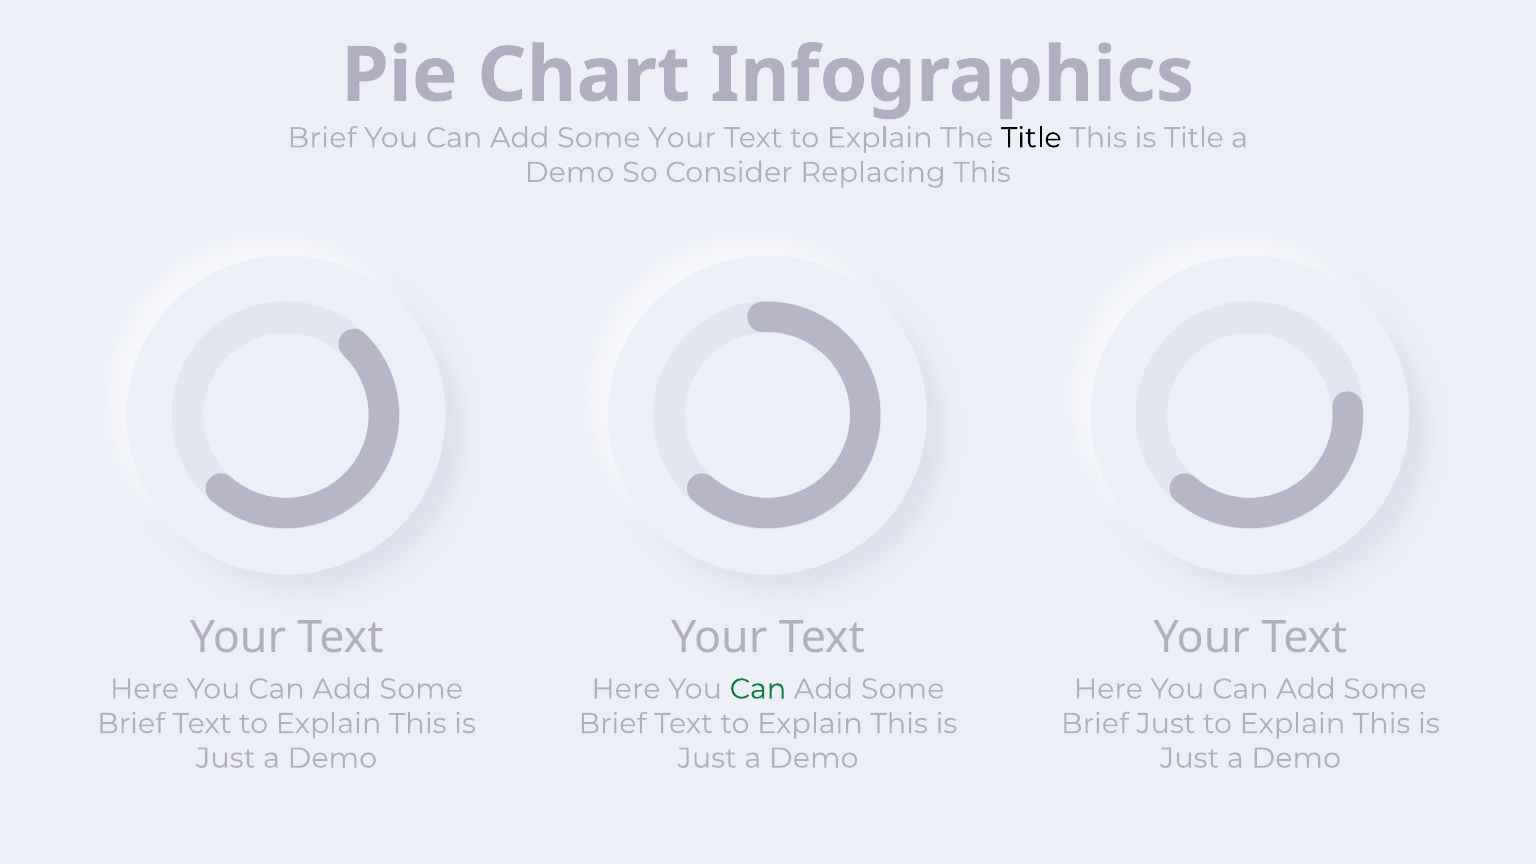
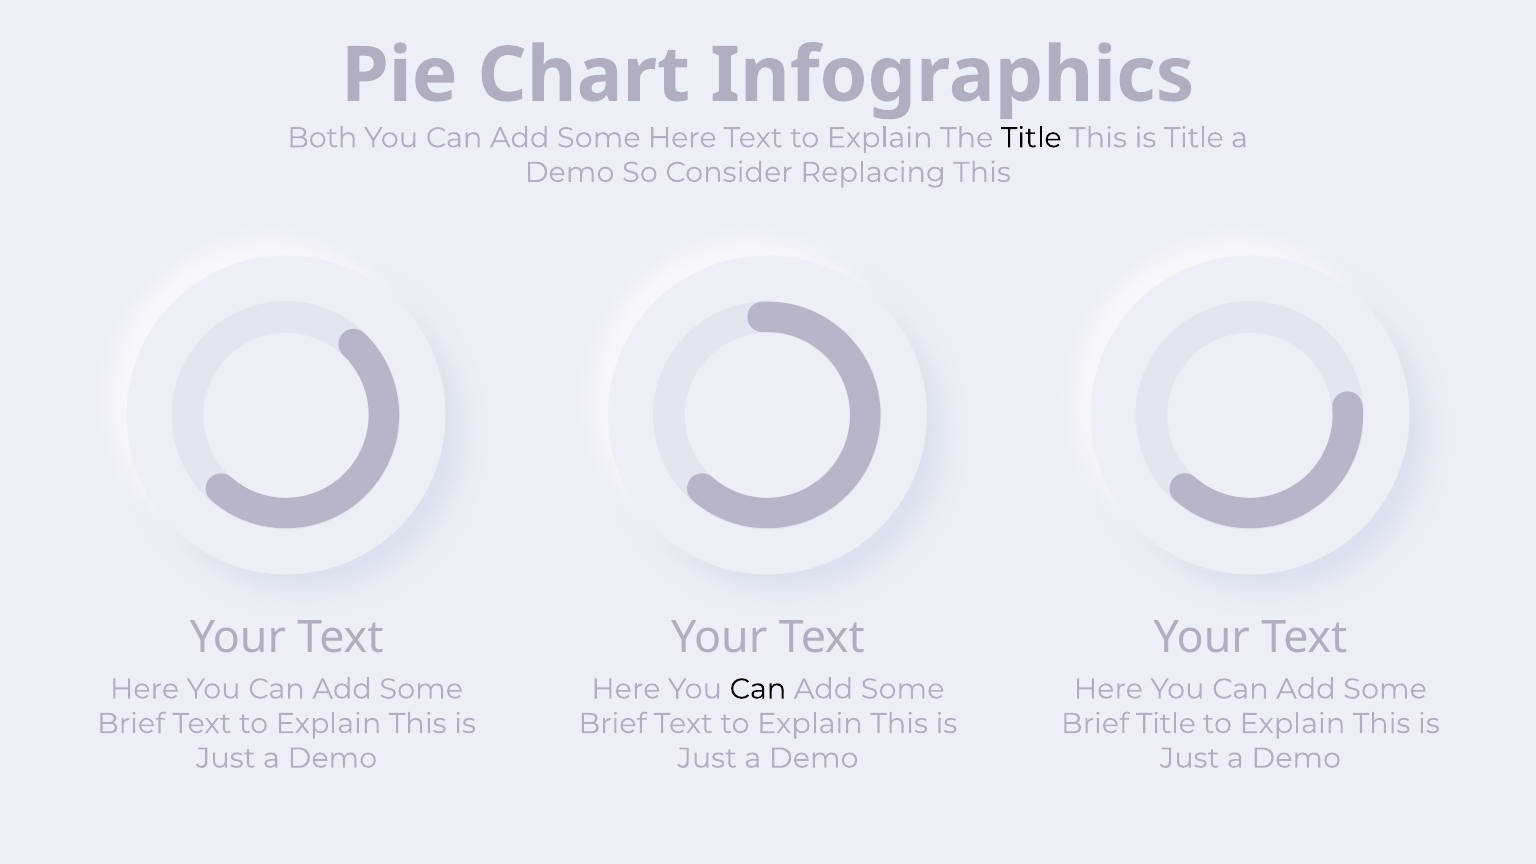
Brief at (322, 138): Brief -> Both
Some Your: Your -> Here
Can at (758, 689) colour: green -> black
Brief Just: Just -> Title
